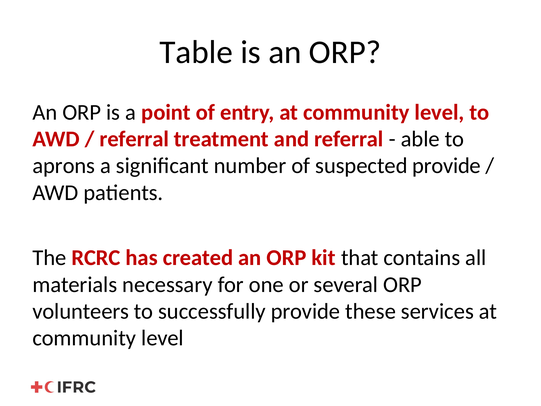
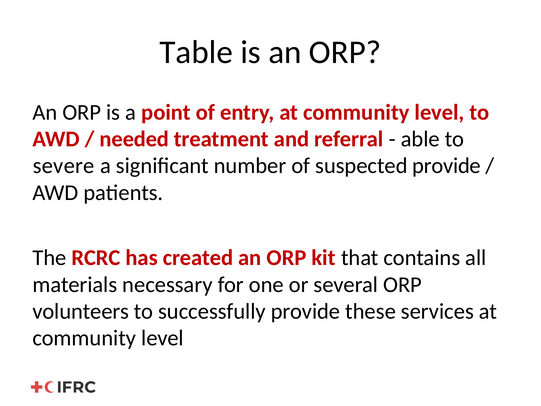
referral at (134, 139): referral -> needed
aprons: aprons -> severe
